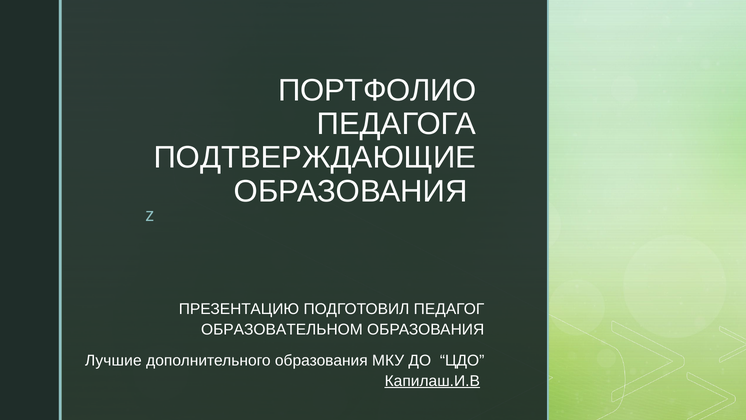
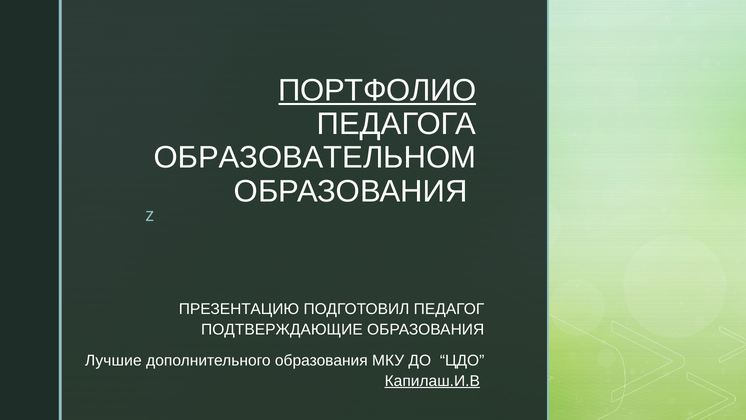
ПОРТФОЛИО underline: none -> present
ПОДТВЕРЖДАЮЩИЕ: ПОДТВЕРЖДАЮЩИЕ -> ОБРАЗОВАТЕЛЬНОМ
ОБРАЗОВАТЕЛЬНОМ: ОБРАЗОВАТЕЛЬНОМ -> ПОДТВЕРЖДАЮЩИЕ
